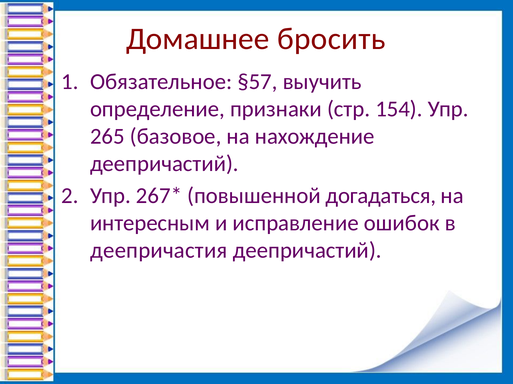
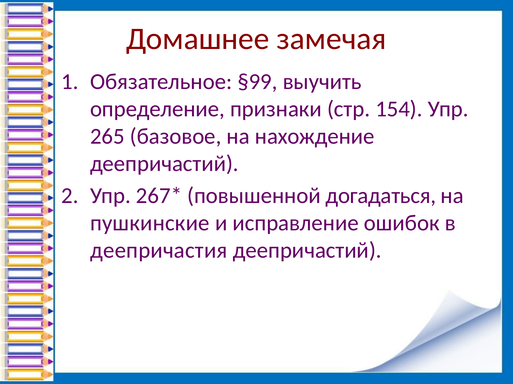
бросить: бросить -> замечая
§57: §57 -> §99
интересным: интересным -> пушкинские
